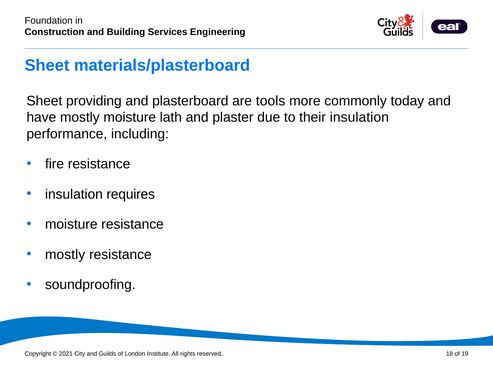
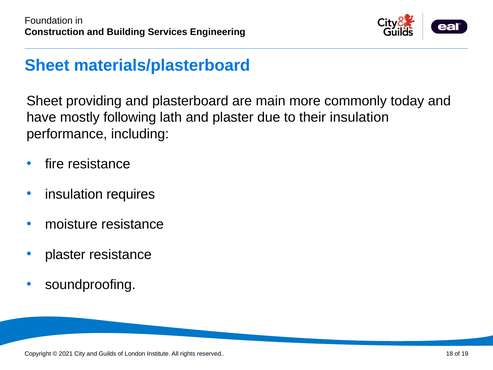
tools: tools -> main
mostly moisture: moisture -> following
mostly at (65, 254): mostly -> plaster
